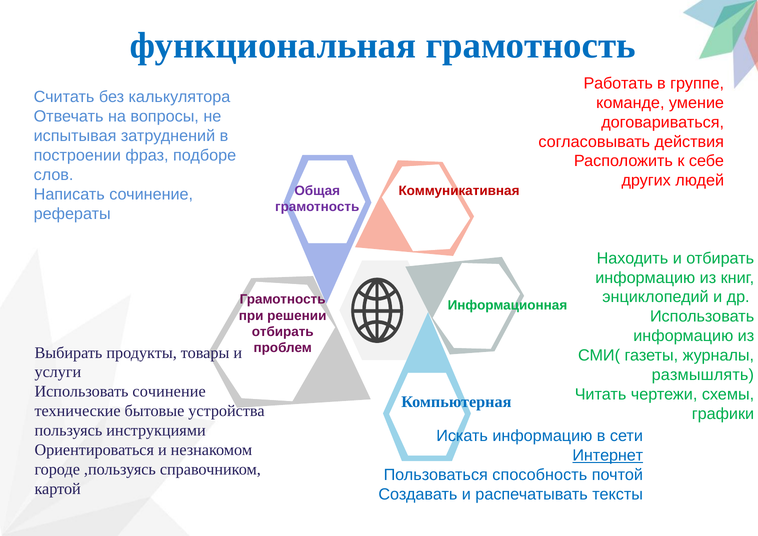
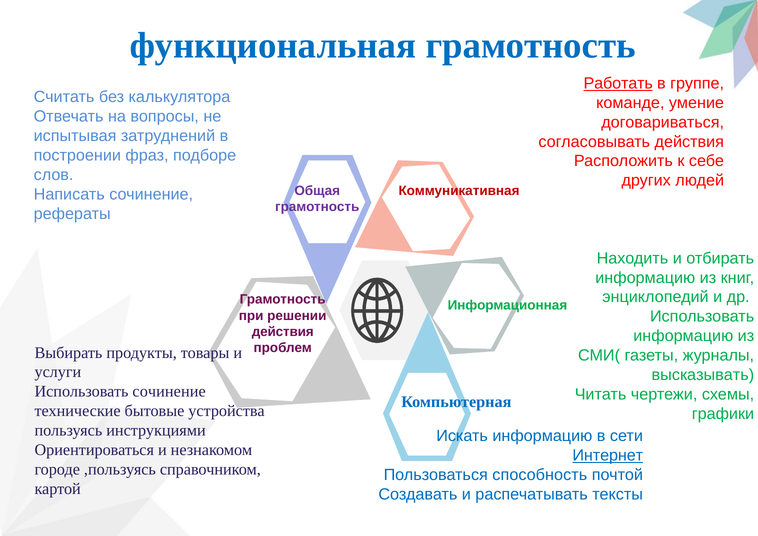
Работать underline: none -> present
отбирать at (283, 332): отбирать -> действия
размышлять: размышлять -> высказывать
